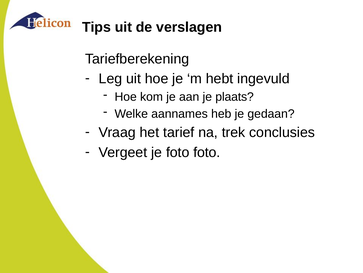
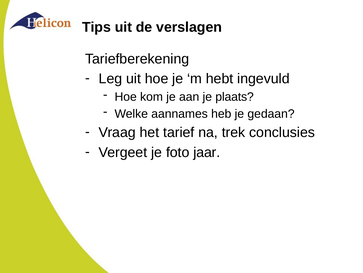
foto foto: foto -> jaar
